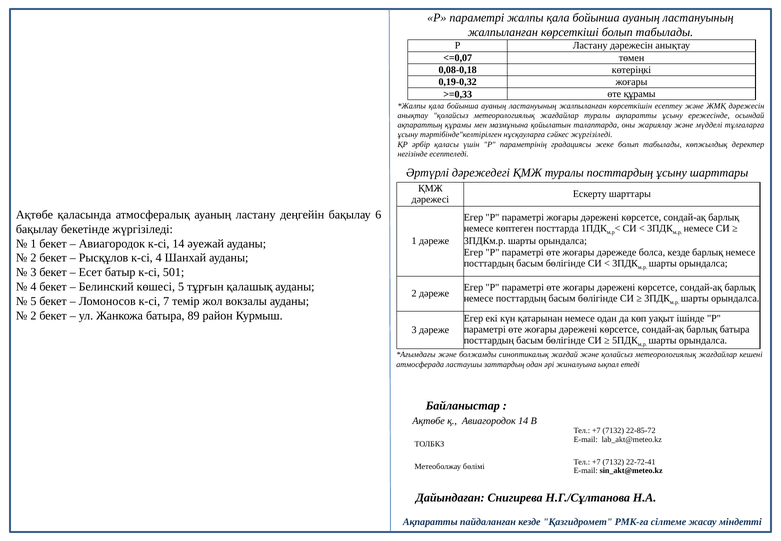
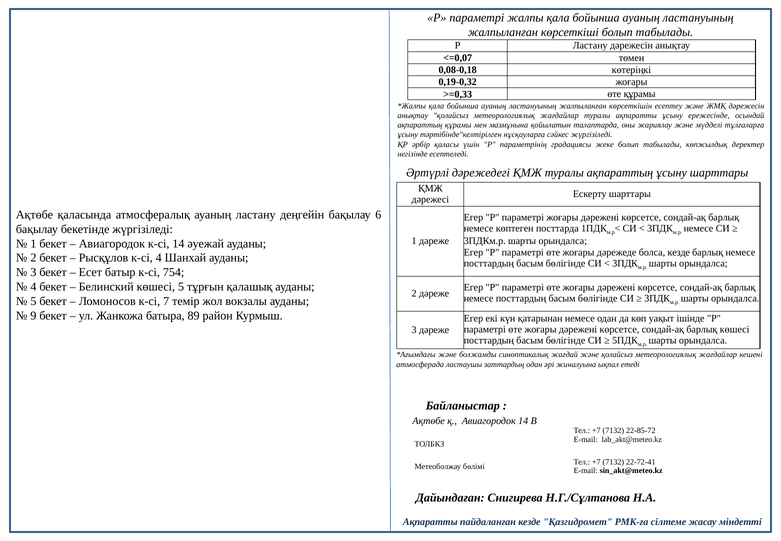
туралы посттардың: посттардың -> ақпараттың
501: 501 -> 754
2 at (33, 316): 2 -> 9
барлық батыра: батыра -> көшесі
